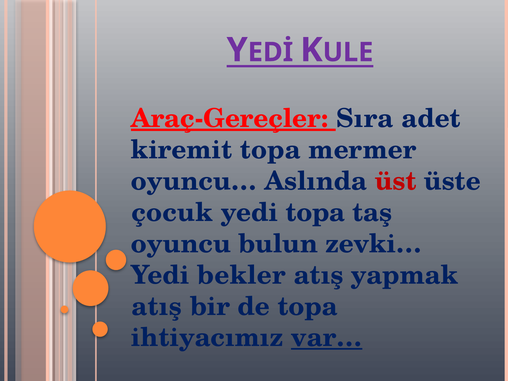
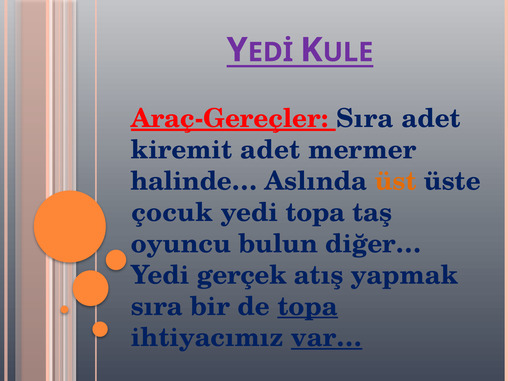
kiremit topa: topa -> adet
oyuncu…: oyuncu… -> halinde…
üst colour: red -> orange
zevki…: zevki… -> diğer…
bekler: bekler -> gerçek
atış at (157, 306): atış -> sıra
topa at (308, 306) underline: none -> present
